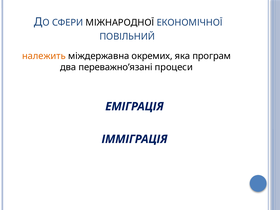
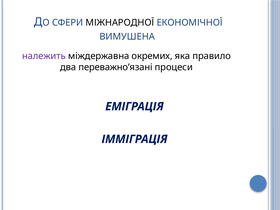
ПОВІЛЬНИЙ: ПОВІЛЬНИЙ -> ВИМУШЕНА
належить colour: orange -> purple
програм: програм -> правило
